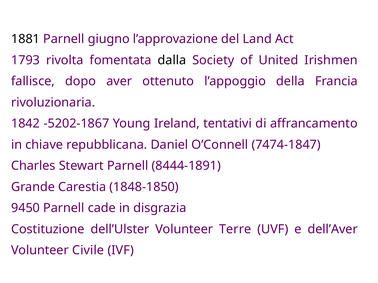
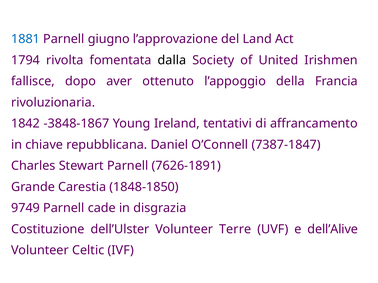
1881 colour: black -> blue
1793: 1793 -> 1794
-5202-1867: -5202-1867 -> -3848-1867
7474-1847: 7474-1847 -> 7387-1847
8444-1891: 8444-1891 -> 7626-1891
9450: 9450 -> 9749
dell’Aver: dell’Aver -> dell’Alive
Civile: Civile -> Celtic
